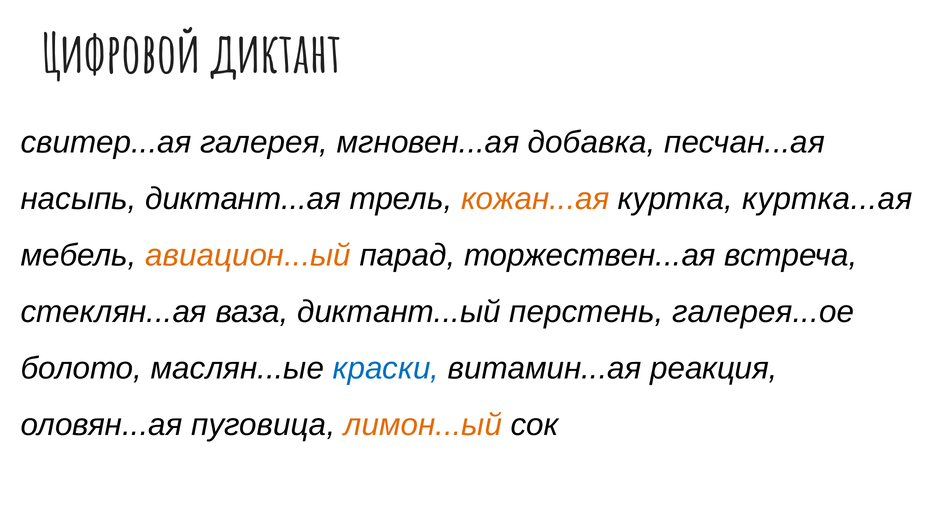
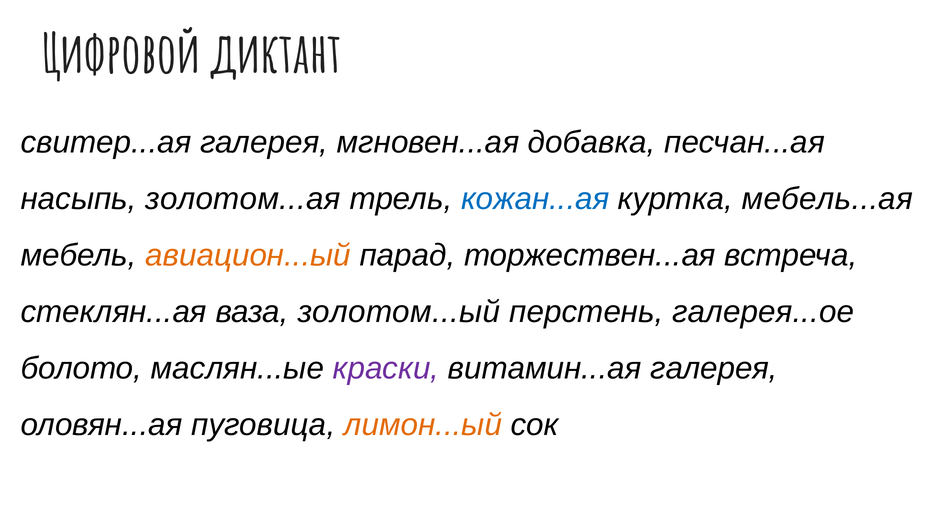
диктант...ая: диктант...ая -> золотом...ая
кожан...ая colour: orange -> blue
куртка...ая: куртка...ая -> мебель...ая
диктант...ый: диктант...ый -> золотом...ый
краски colour: blue -> purple
витамин...ая реакция: реакция -> галерея
